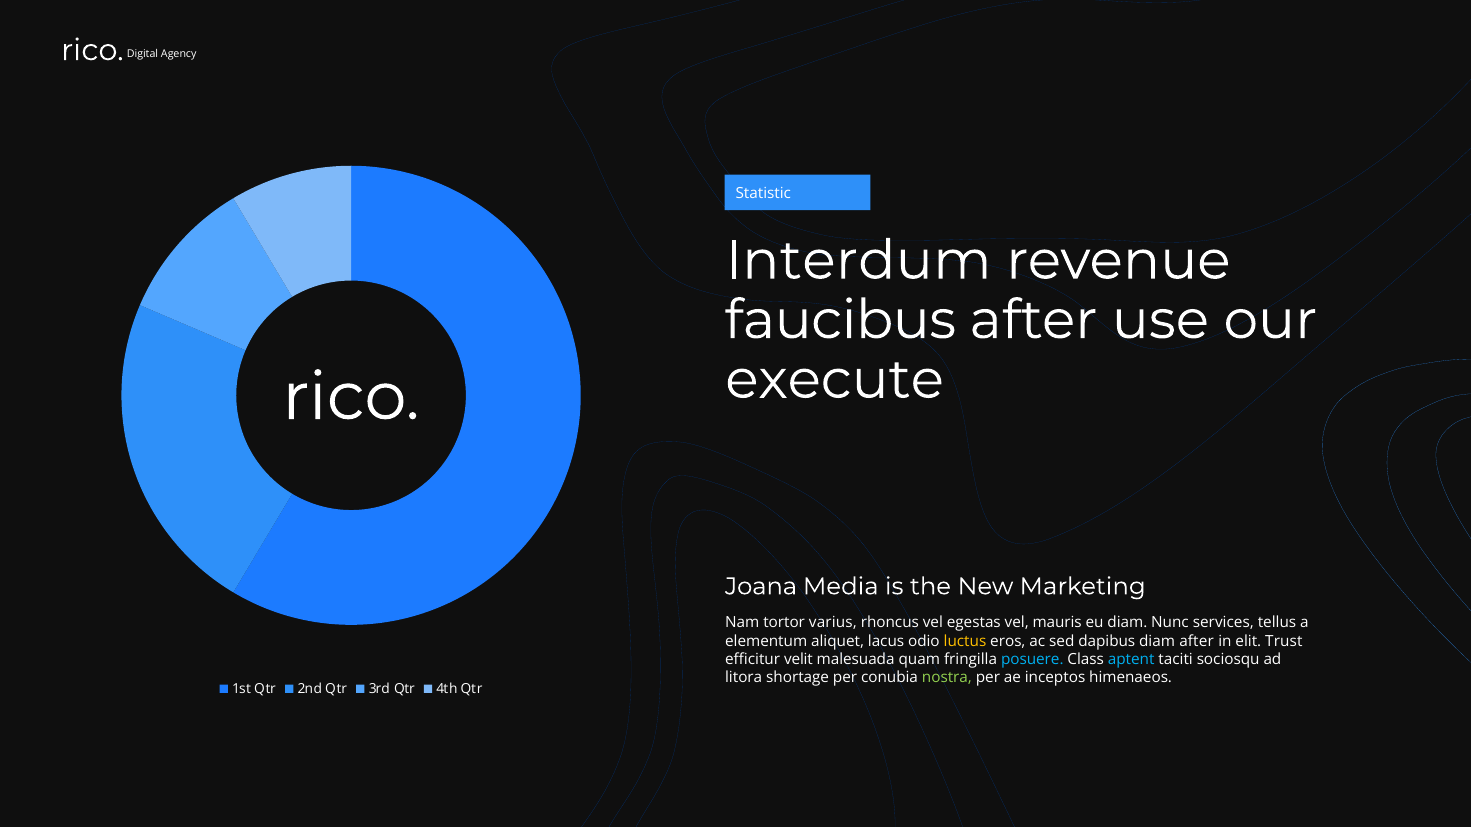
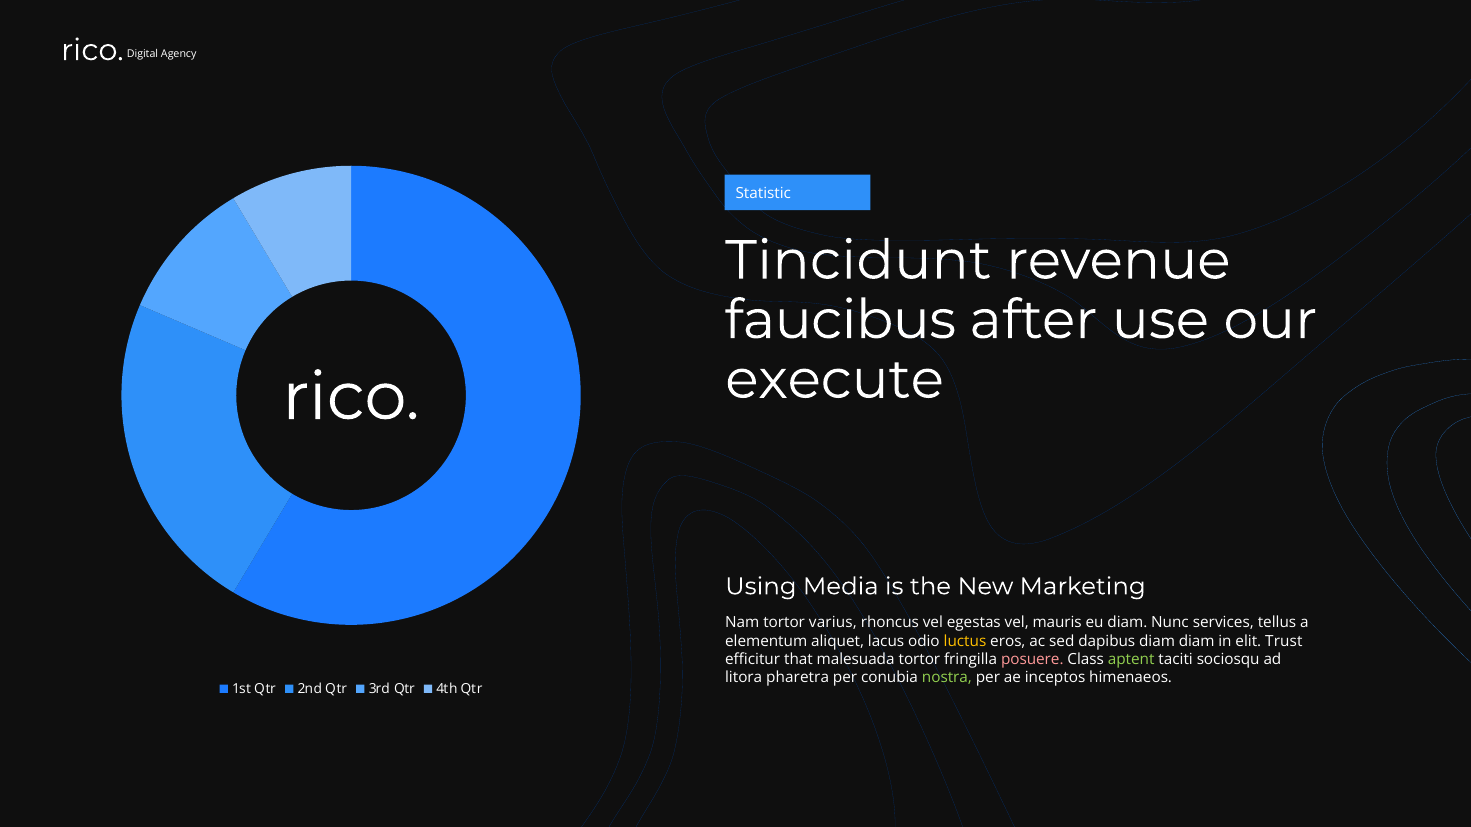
Interdum: Interdum -> Tincidunt
Joana: Joana -> Using
diam after: after -> diam
velit: velit -> that
malesuada quam: quam -> tortor
posuere colour: light blue -> pink
aptent colour: light blue -> light green
shortage: shortage -> pharetra
